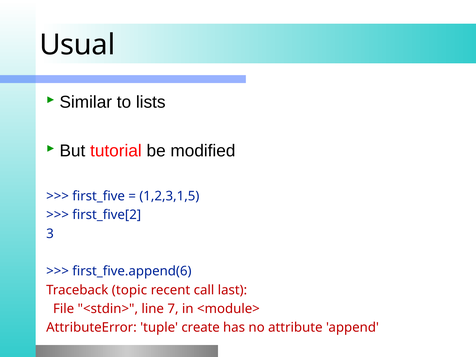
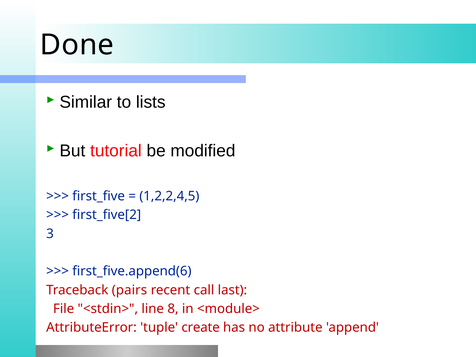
Usual: Usual -> Done
1,2,3,1,5: 1,2,3,1,5 -> 1,2,2,4,5
topic: topic -> pairs
7: 7 -> 8
